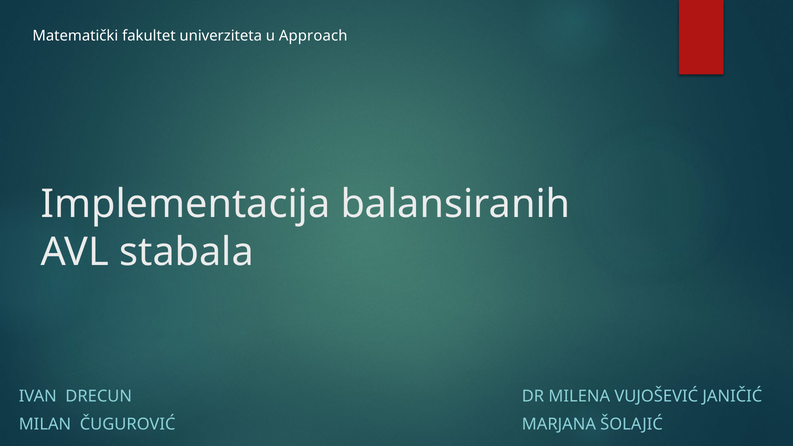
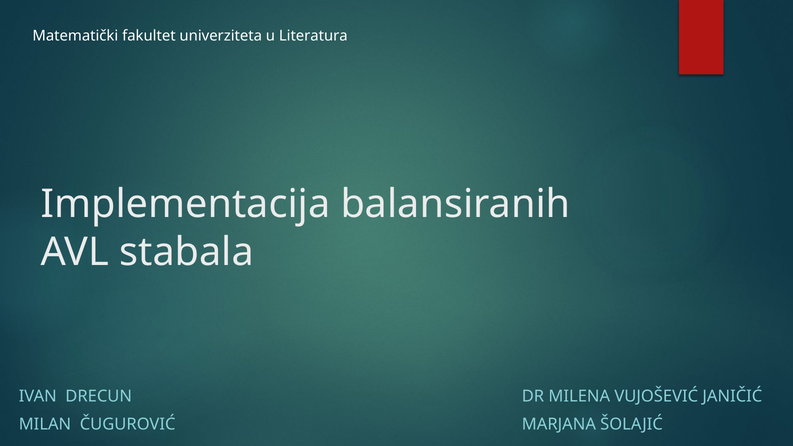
Approach: Approach -> Literatura
